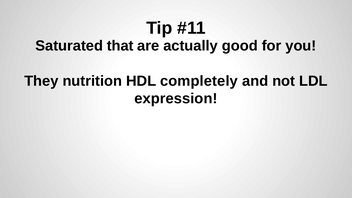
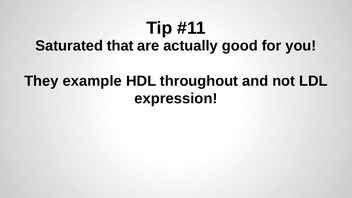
nutrition: nutrition -> example
completely: completely -> throughout
